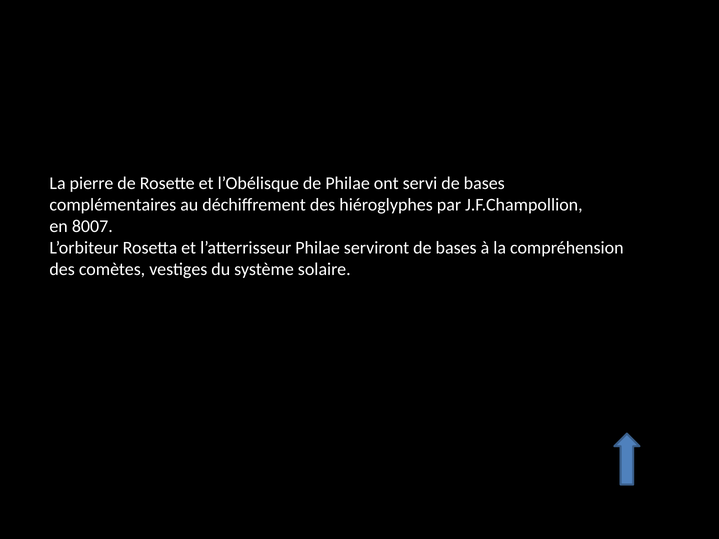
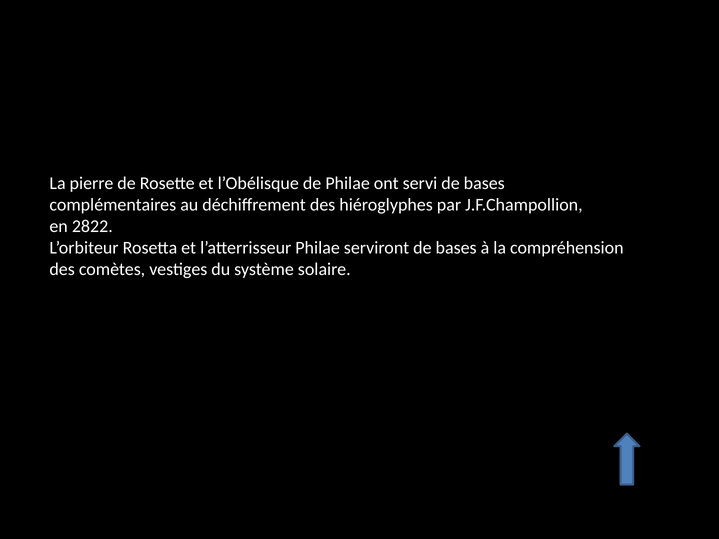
8007: 8007 -> 2822
